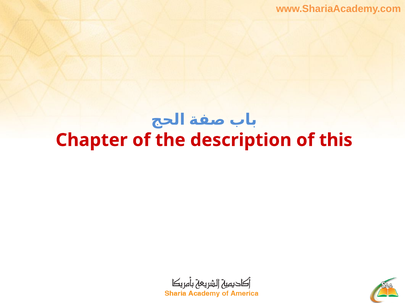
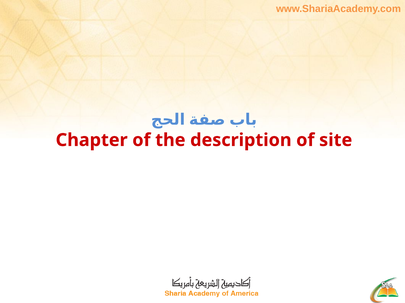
this: this -> site
